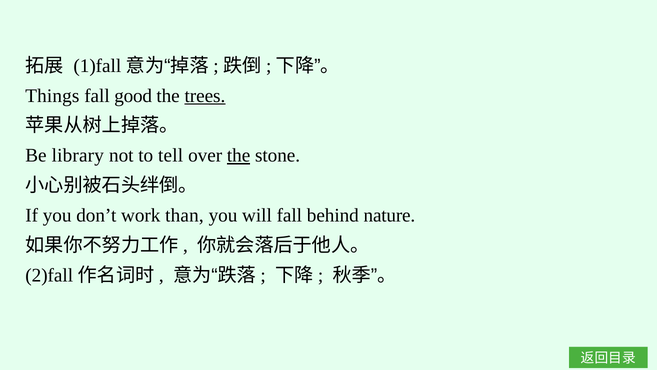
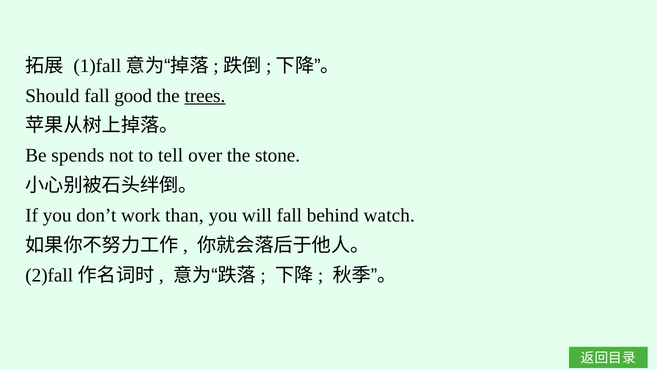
Things: Things -> Should
library: library -> spends
the at (239, 155) underline: present -> none
nature: nature -> watch
